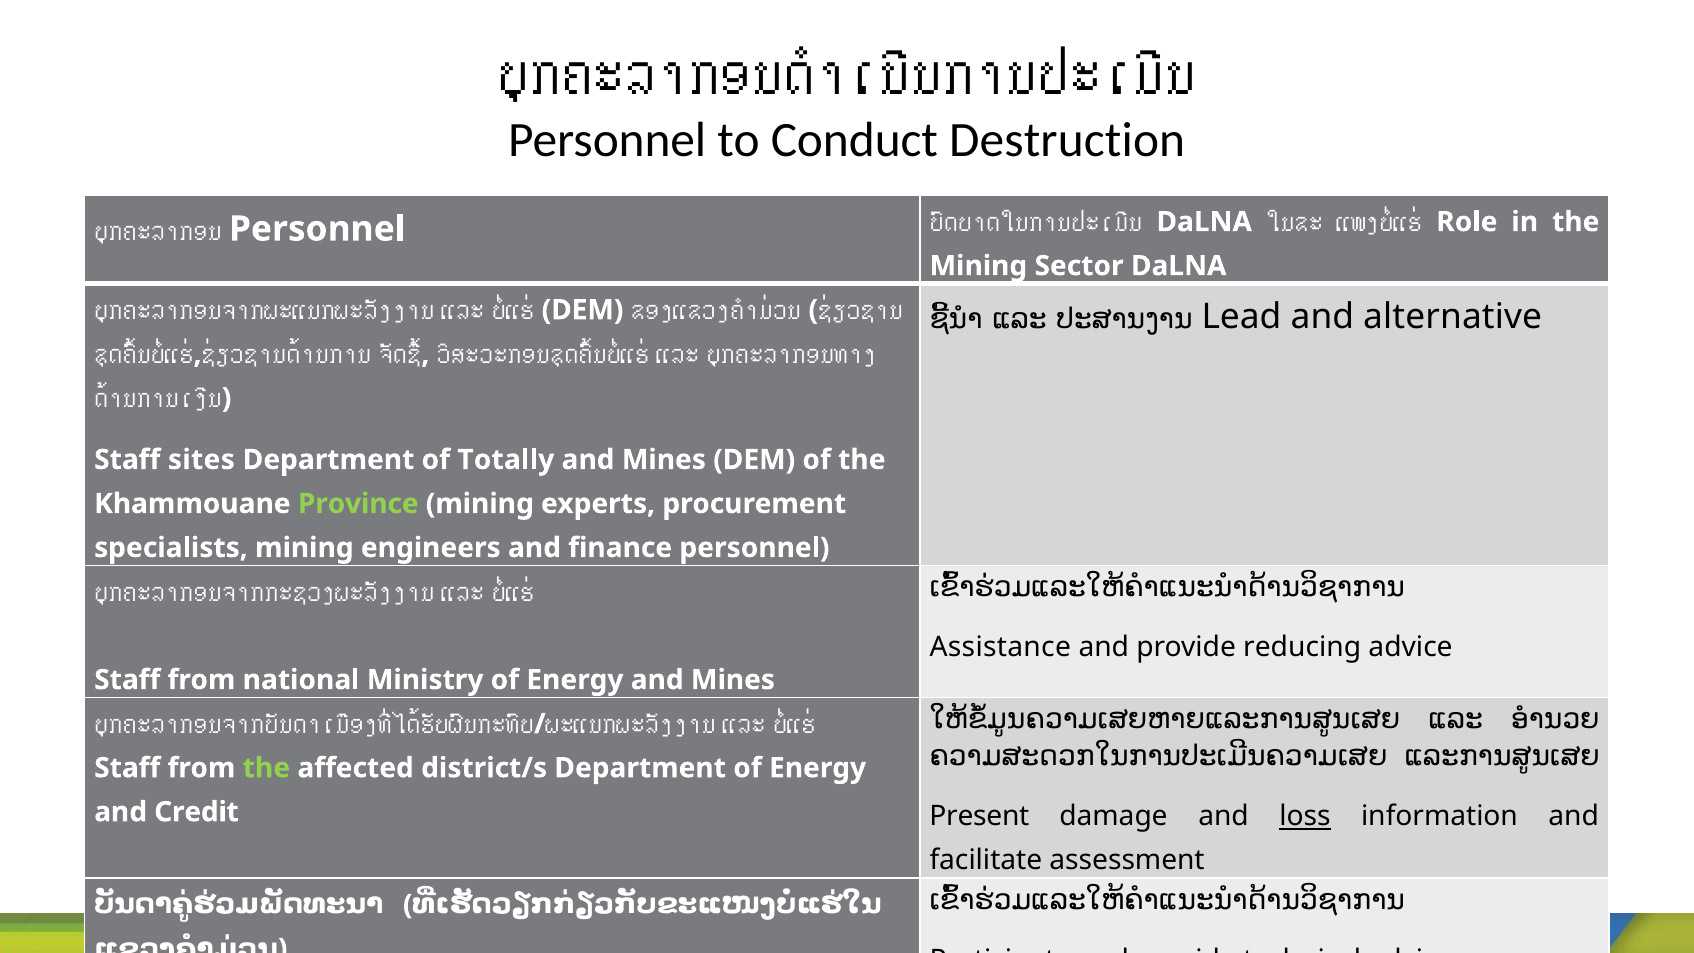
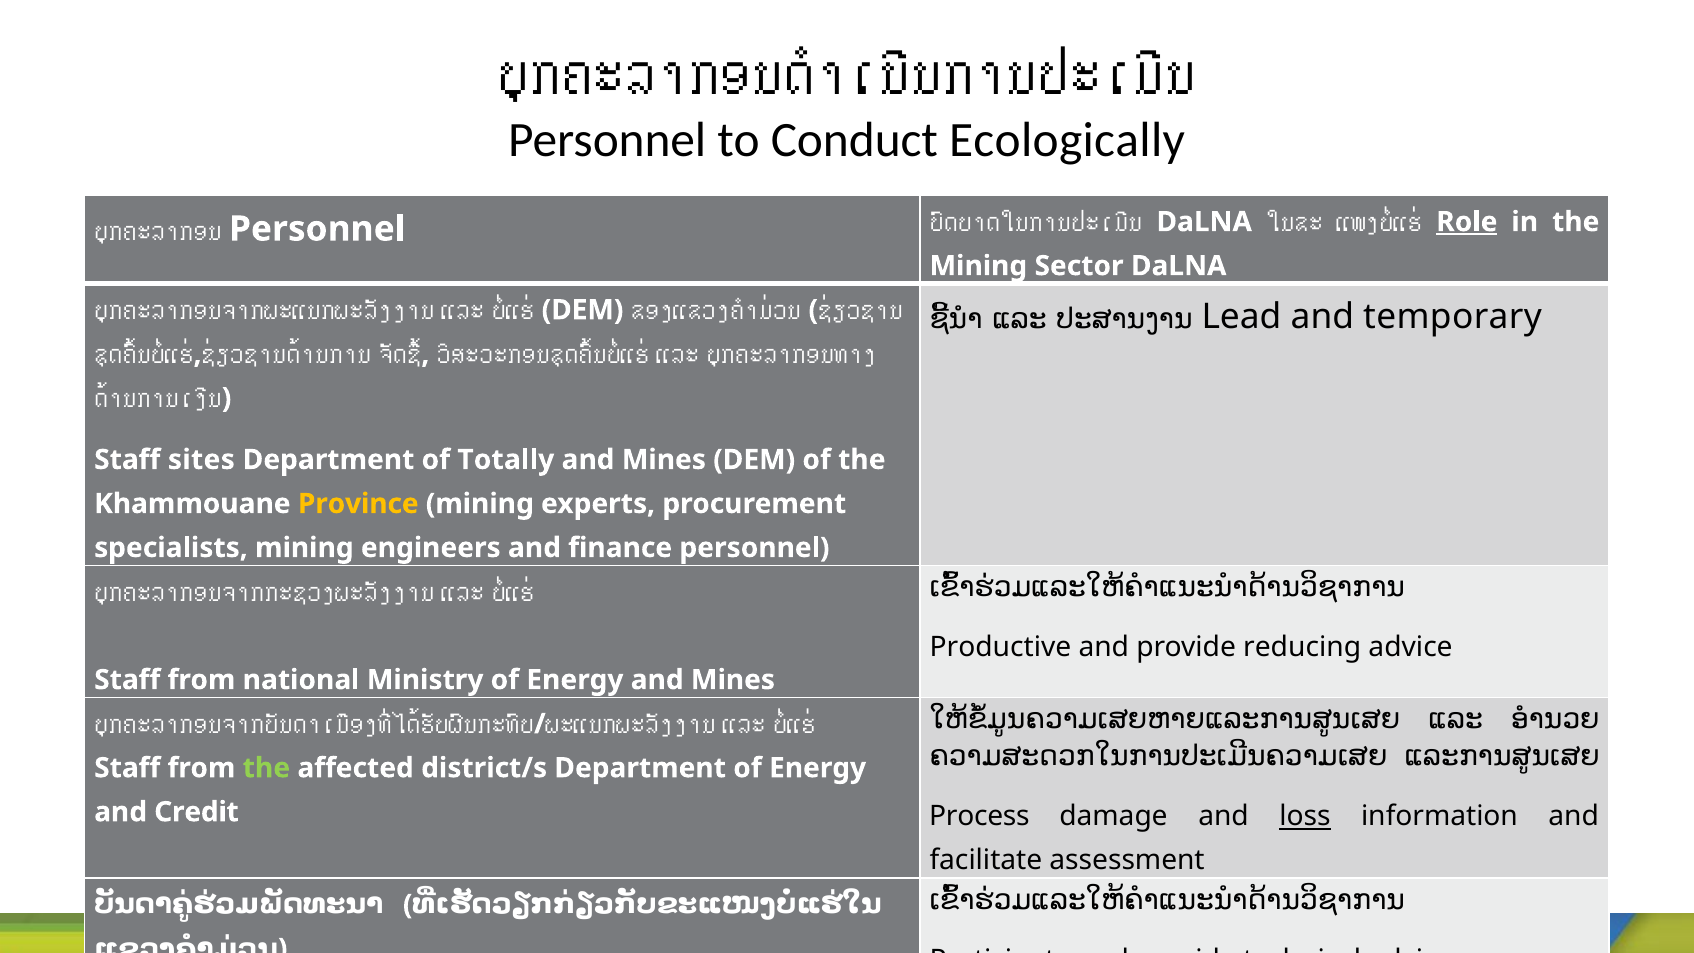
Destruction: Destruction -> Ecologically
Role underline: none -> present
alternative: alternative -> temporary
Province colour: light green -> yellow
Assistance: Assistance -> Productive
Present: Present -> Process
